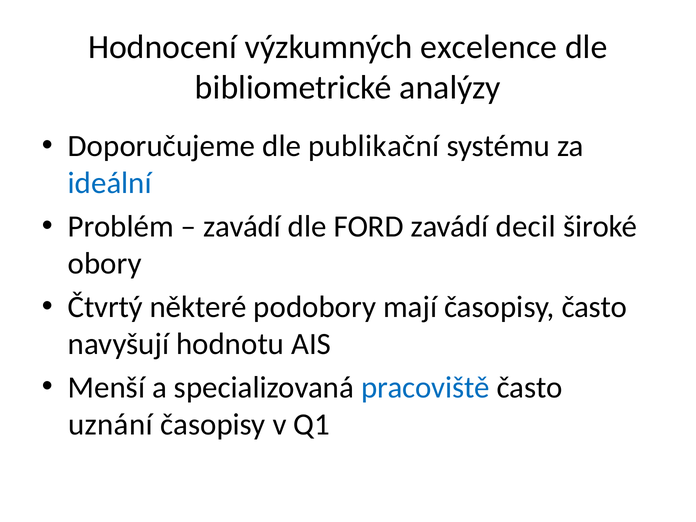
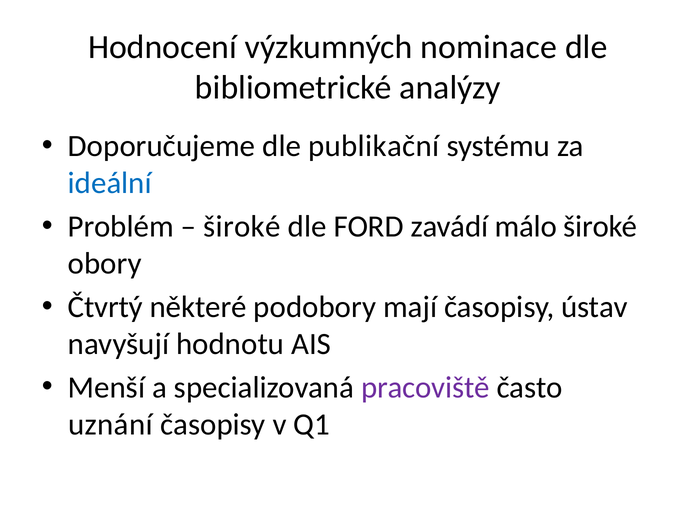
excelence: excelence -> nominace
zavádí at (242, 226): zavádí -> široké
decil: decil -> málo
časopisy často: často -> ústav
pracoviště colour: blue -> purple
